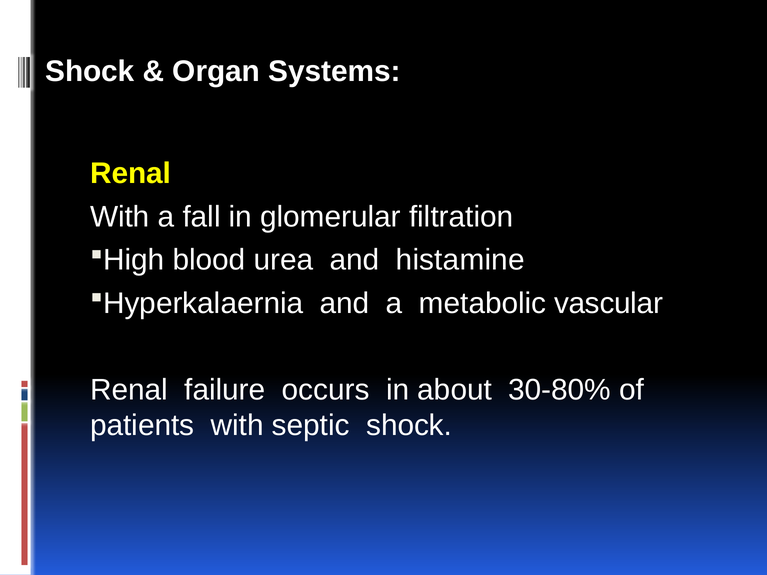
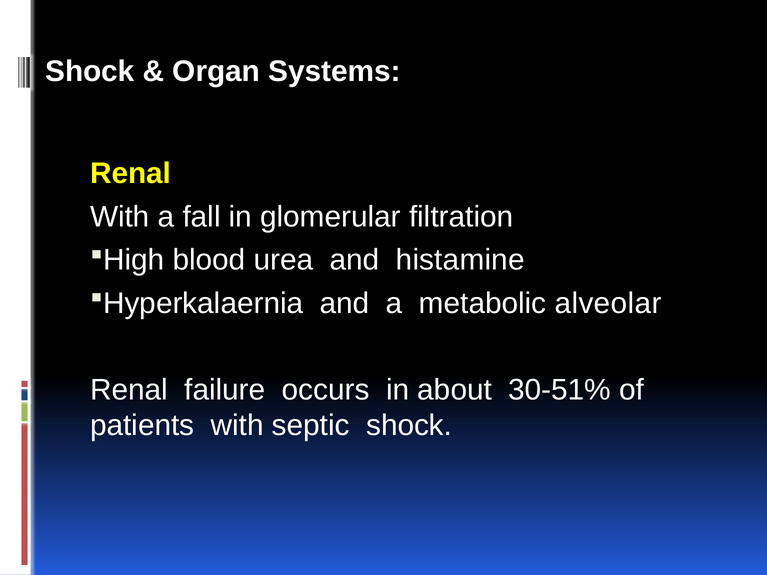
vascular: vascular -> alveolar
30-80%: 30-80% -> 30-51%
